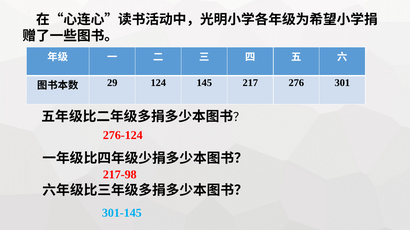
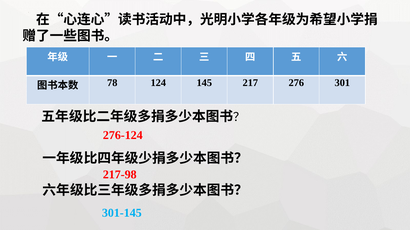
29: 29 -> 78
